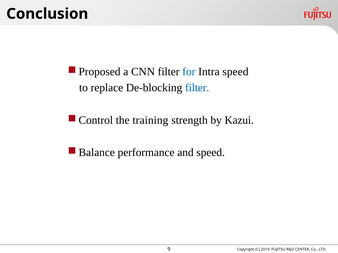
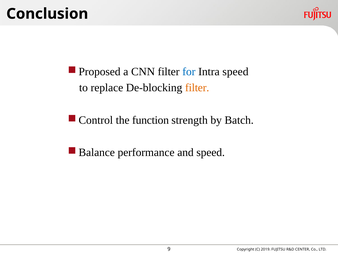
filter at (197, 88) colour: blue -> orange
training: training -> function
Kazui: Kazui -> Batch
